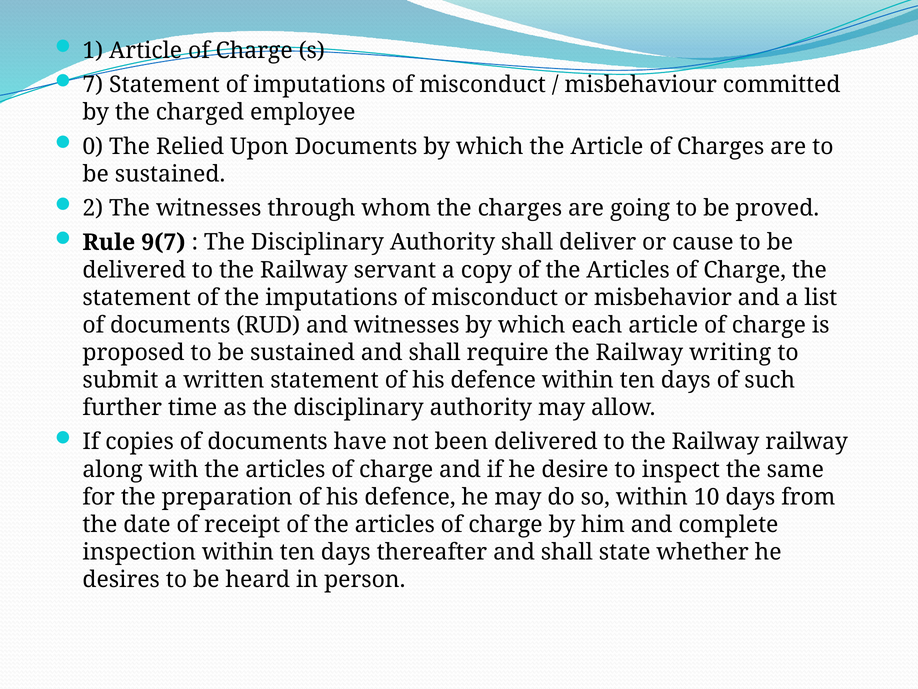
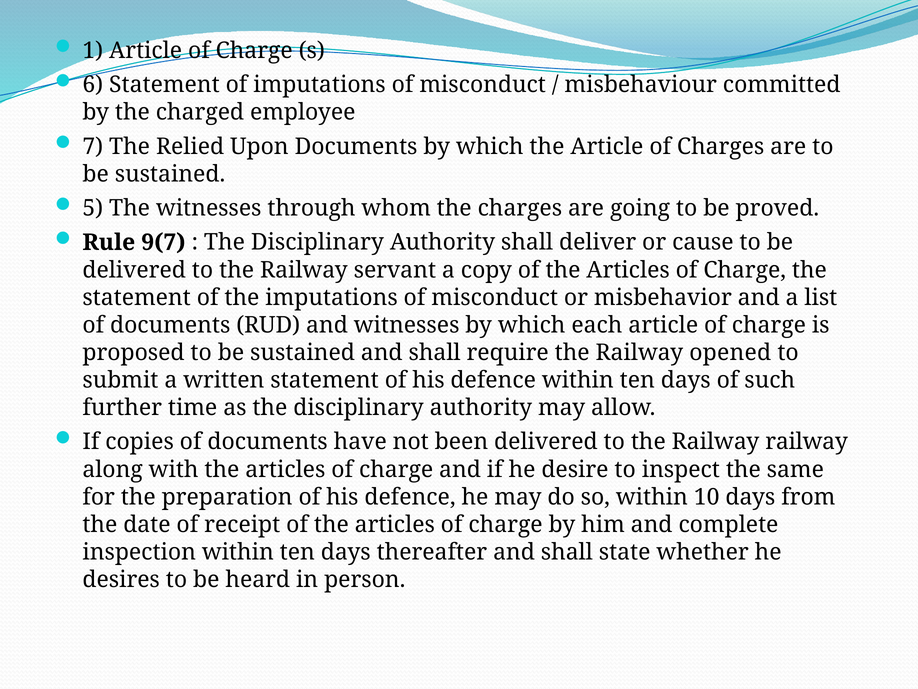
7: 7 -> 6
0: 0 -> 7
2: 2 -> 5
writing: writing -> opened
